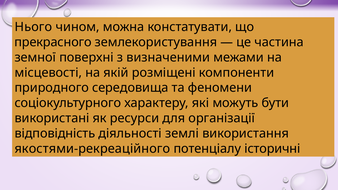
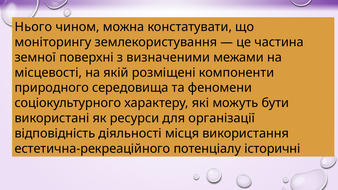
прекрасного: прекрасного -> моніторингу
землі: землі -> місця
якостями-рекреаційного: якостями-рекреаційного -> естетична-рекреаційного
